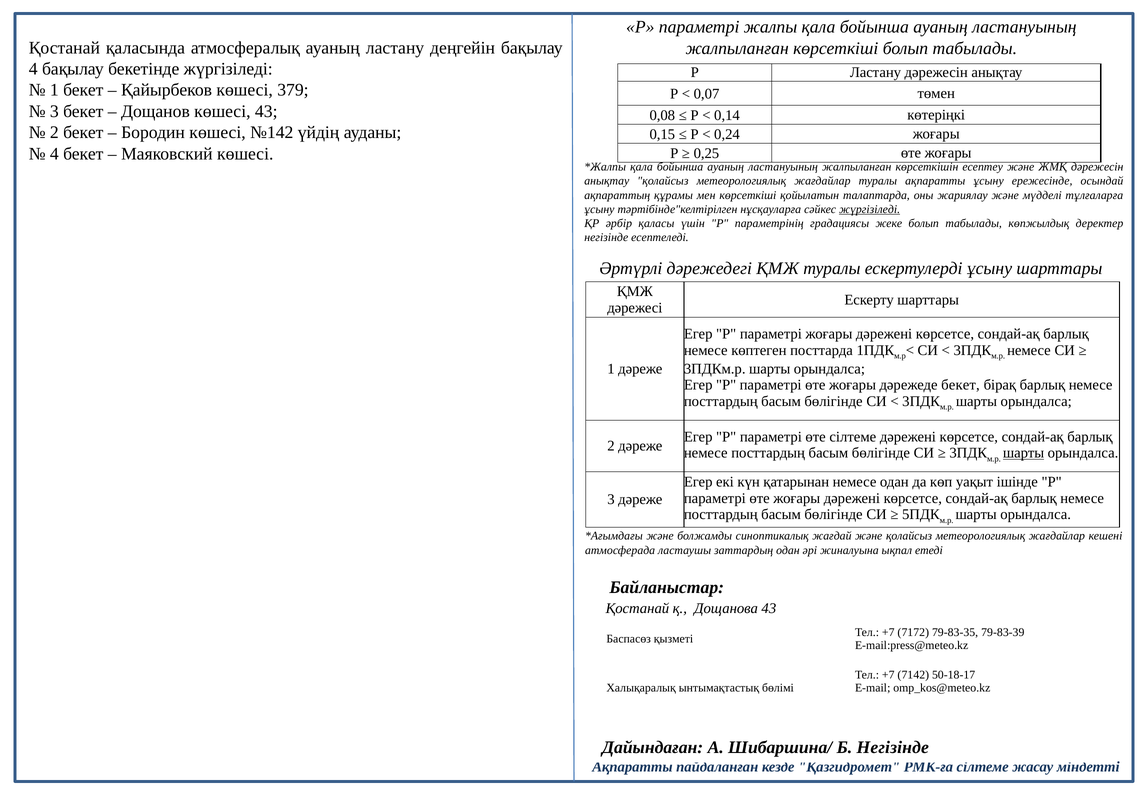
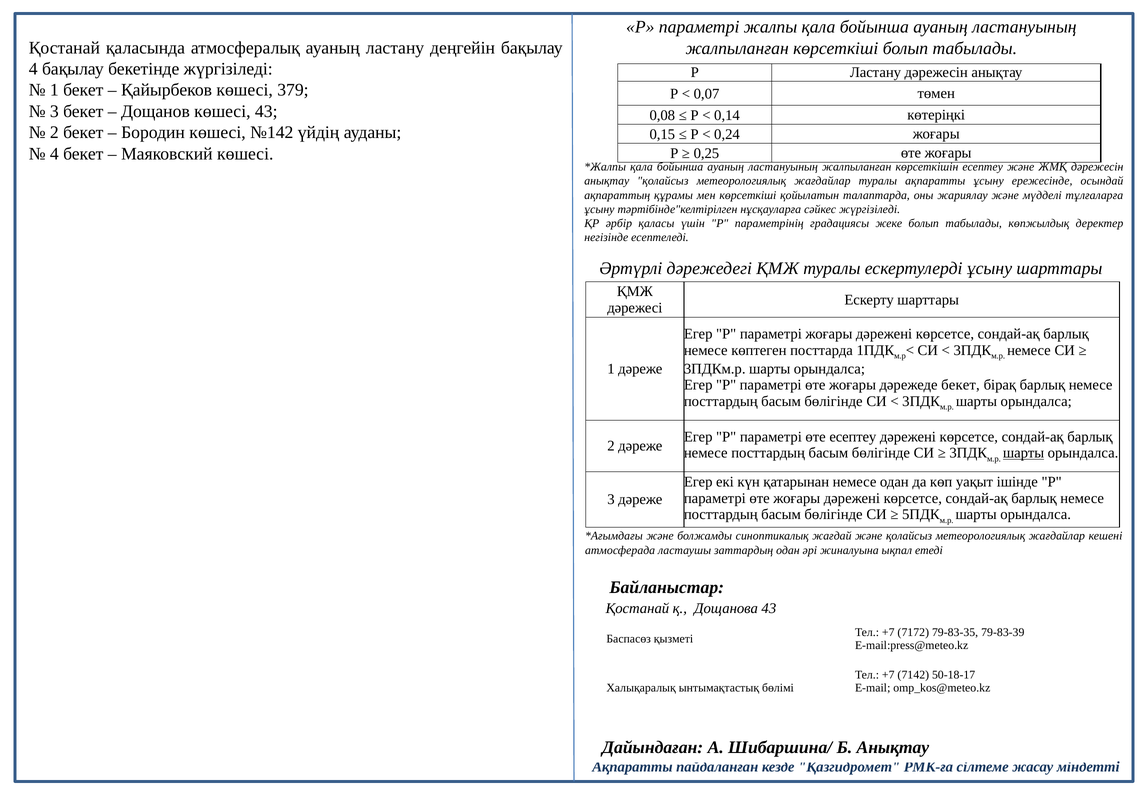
жүргізіледі at (870, 209) underline: present -> none
өте сілтеме: сілтеме -> есептеу
Б Негізінде: Негізінде -> Анықтау
